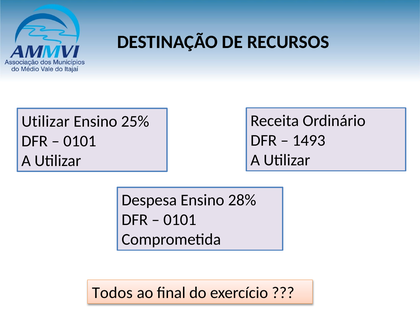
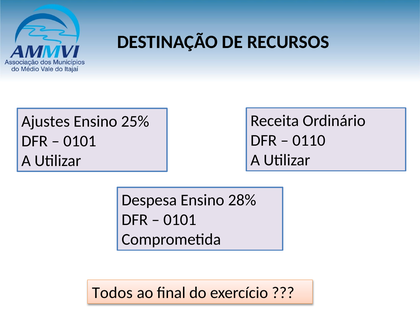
Utilizar at (46, 121): Utilizar -> Ajustes
1493: 1493 -> 0110
